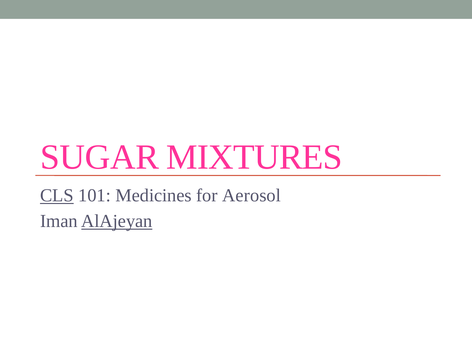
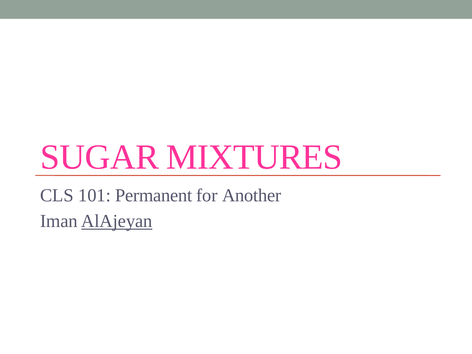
CLS underline: present -> none
Medicines: Medicines -> Permanent
Aerosol: Aerosol -> Another
